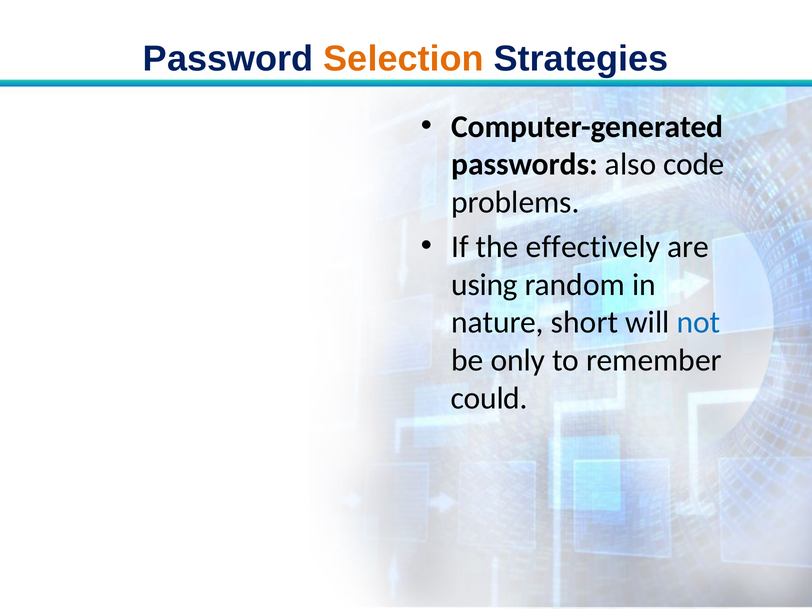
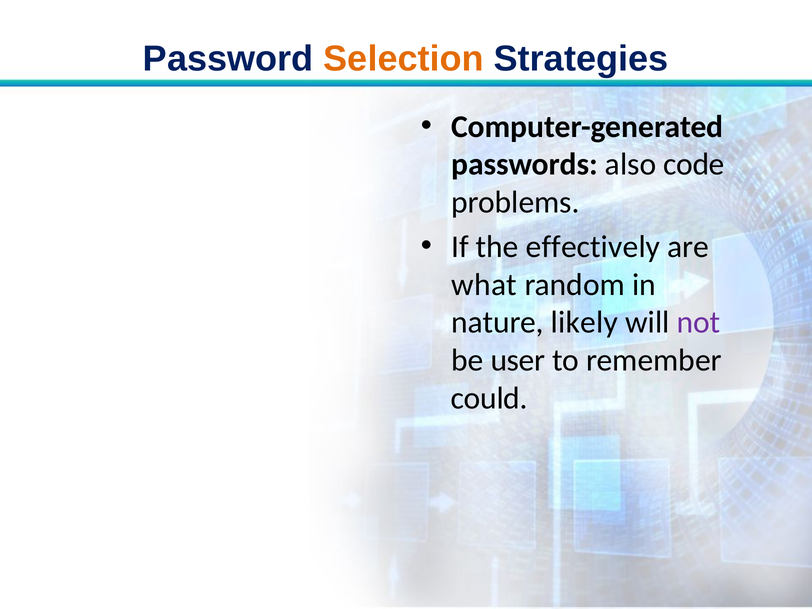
using: using -> what
short: short -> likely
not colour: blue -> purple
only: only -> user
